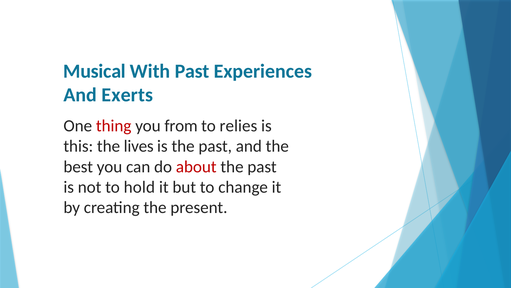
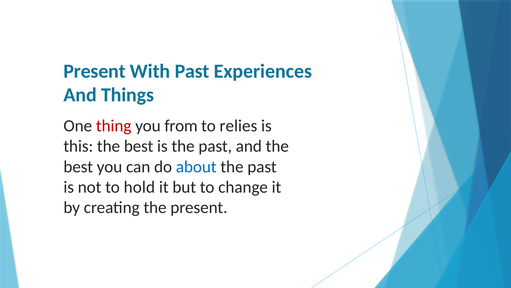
Musical at (95, 71): Musical -> Present
Exerts: Exerts -> Things
this the lives: lives -> best
about colour: red -> blue
